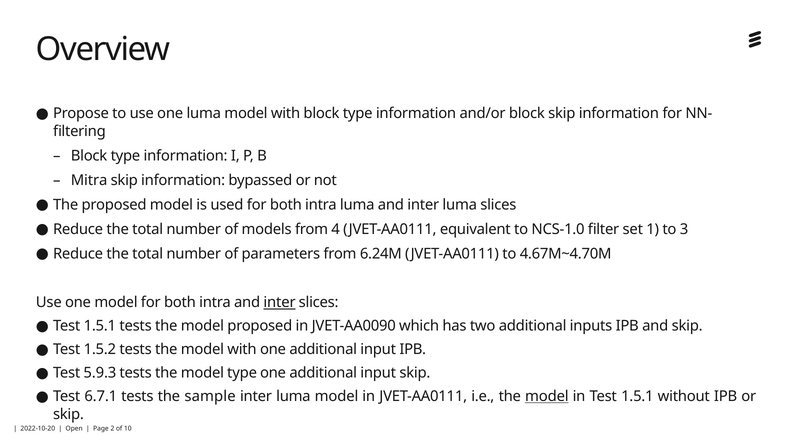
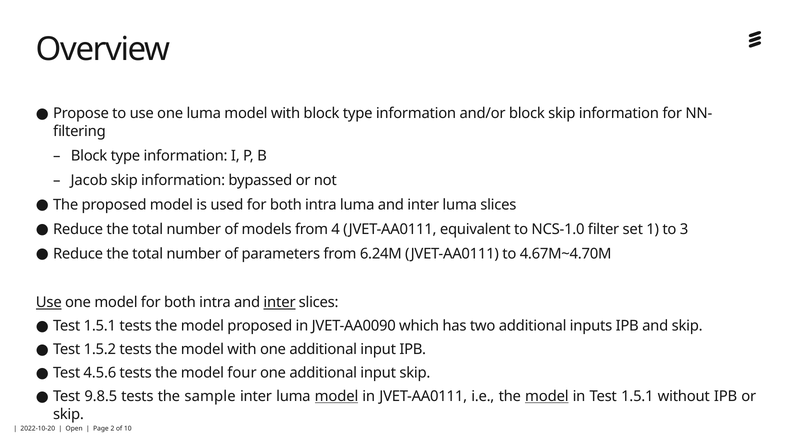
Mitra: Mitra -> Jacob
Use at (49, 302) underline: none -> present
5.9.3: 5.9.3 -> 4.5.6
model type: type -> four
6.7.1: 6.7.1 -> 9.8.5
model at (337, 396) underline: none -> present
